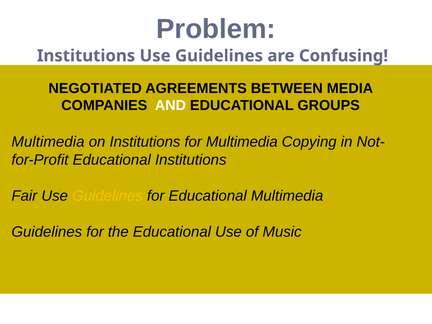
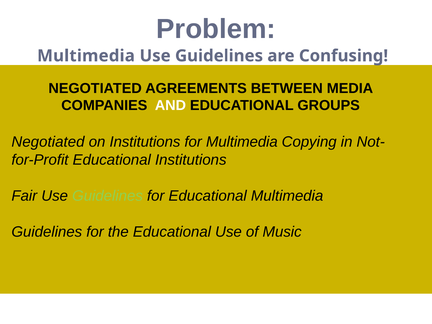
Institutions at (86, 56): Institutions -> Multimedia
Multimedia at (48, 142): Multimedia -> Negotiated
Guidelines at (107, 196) colour: yellow -> light green
